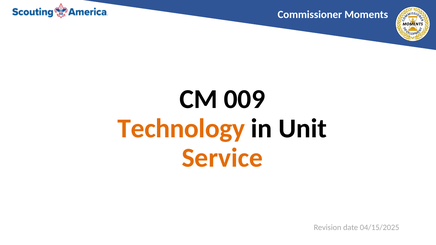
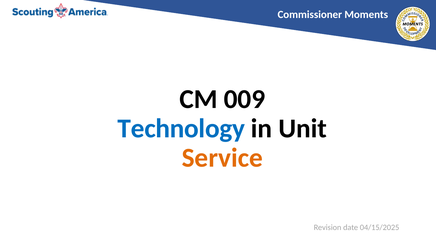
Technology colour: orange -> blue
